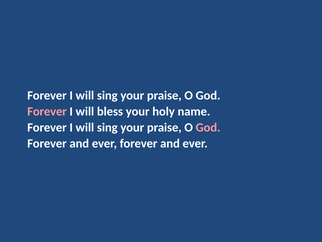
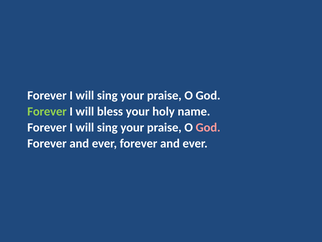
Forever at (47, 111) colour: pink -> light green
